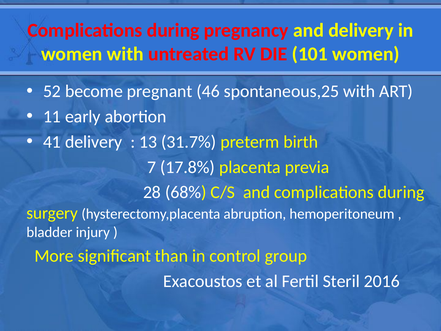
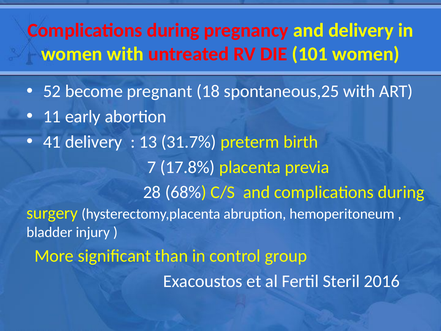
46: 46 -> 18
